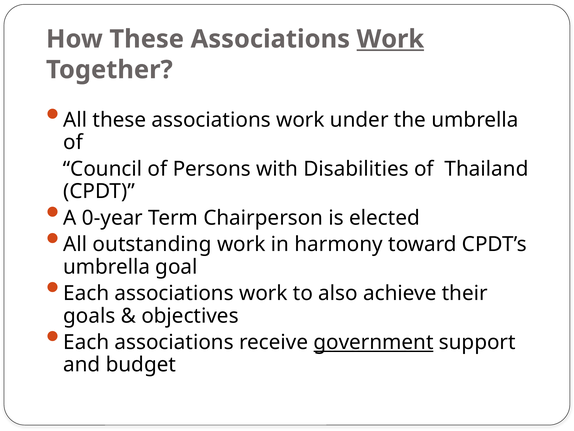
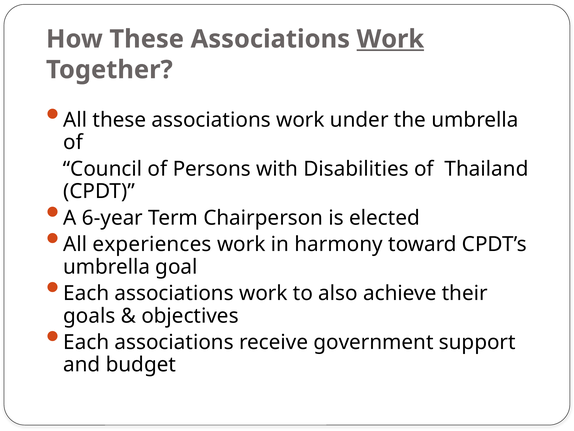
0-year: 0-year -> 6-year
outstanding: outstanding -> experiences
government underline: present -> none
